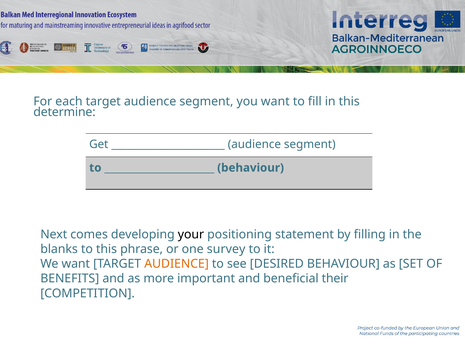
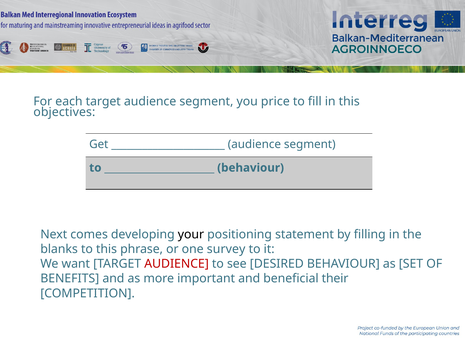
you want: want -> price
determine: determine -> objectives
AUDIENCE at (177, 264) colour: orange -> red
